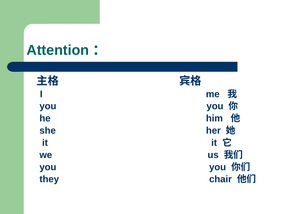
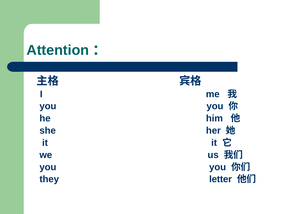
chair: chair -> letter
